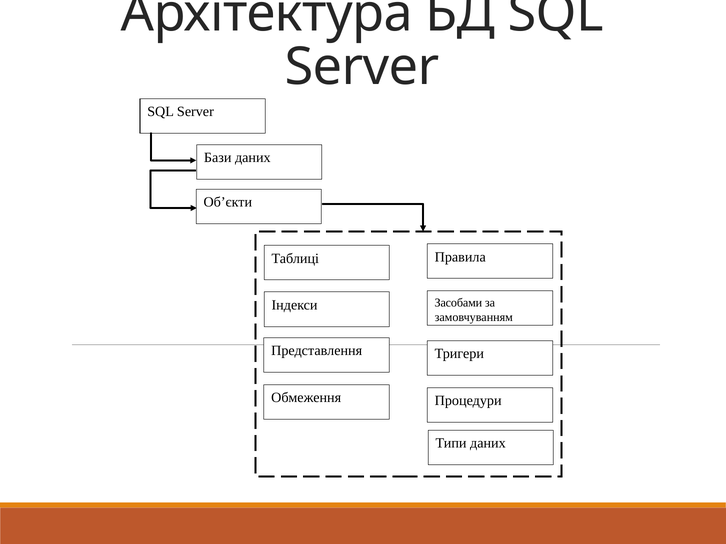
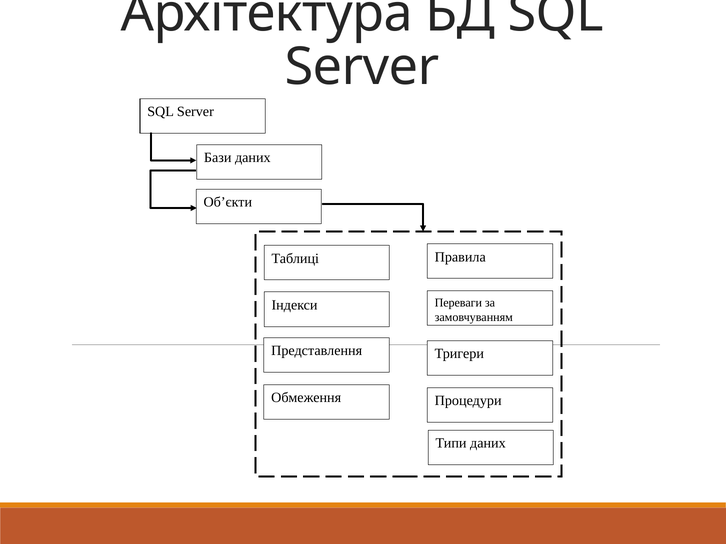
Засобами: Засобами -> Переваги
